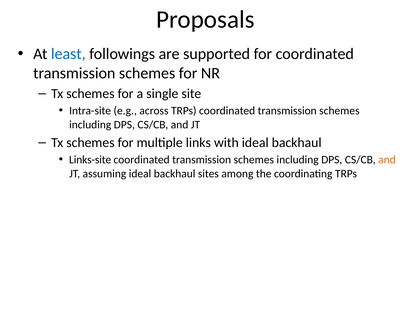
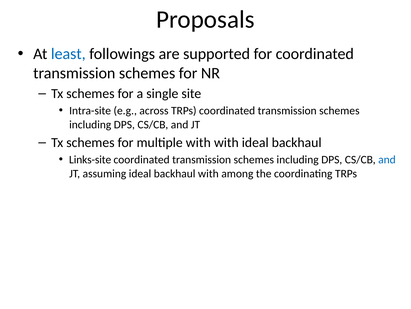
multiple links: links -> with
and at (387, 159) colour: orange -> blue
backhaul sites: sites -> with
